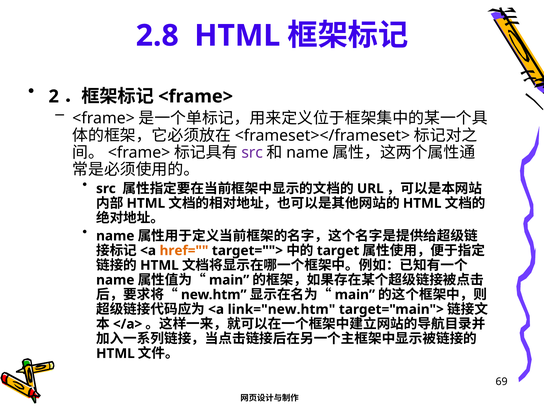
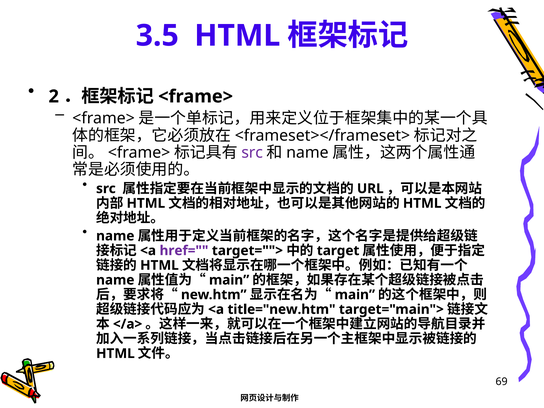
2.8: 2.8 -> 3.5
href= colour: orange -> purple
link="new.htm: link="new.htm -> title="new.htm
